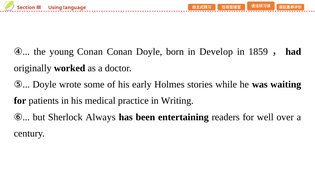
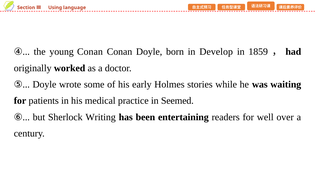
Writing: Writing -> Seemed
Always: Always -> Writing
